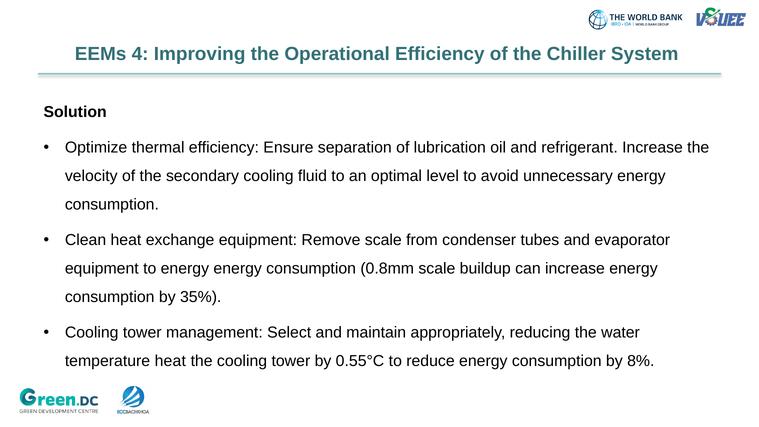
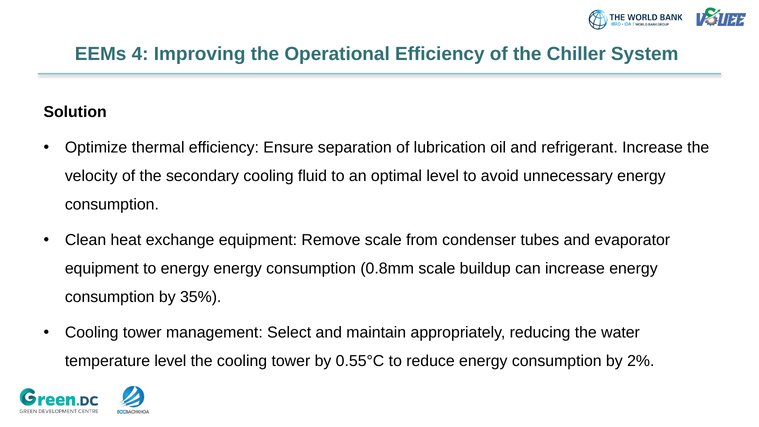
temperature heat: heat -> level
8%: 8% -> 2%
